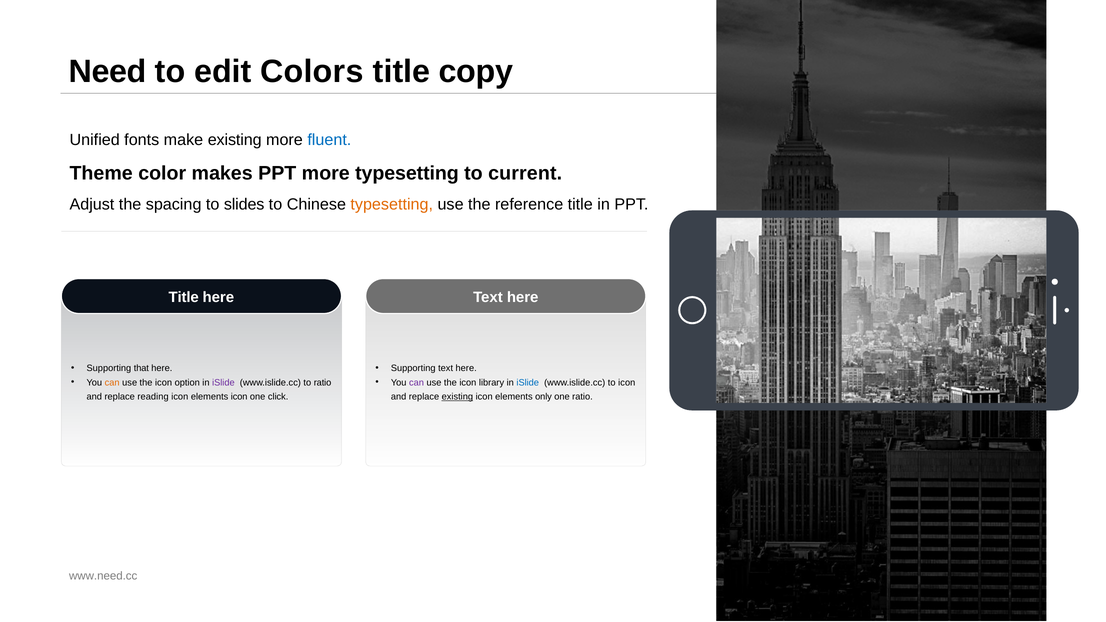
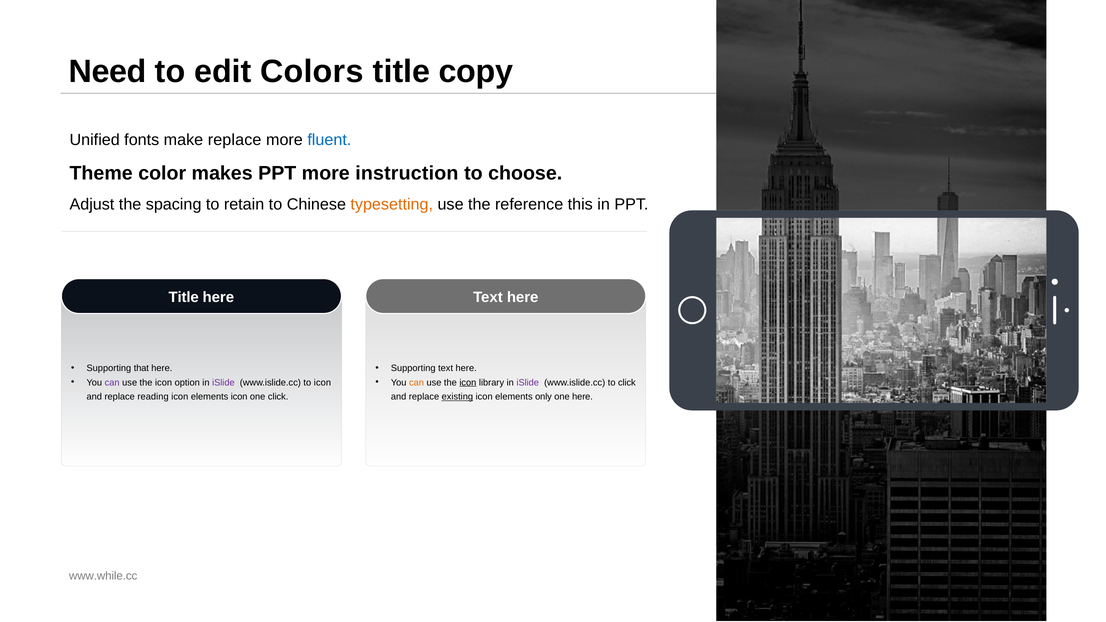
make existing: existing -> replace
more typesetting: typesetting -> instruction
current: current -> choose
slides: slides -> retain
reference title: title -> this
can at (112, 383) colour: orange -> purple
to ratio: ratio -> icon
can at (416, 383) colour: purple -> orange
icon at (468, 383) underline: none -> present
iSlide at (528, 383) colour: blue -> purple
to icon: icon -> click
one ratio: ratio -> here
www.need.cc: www.need.cc -> www.while.cc
